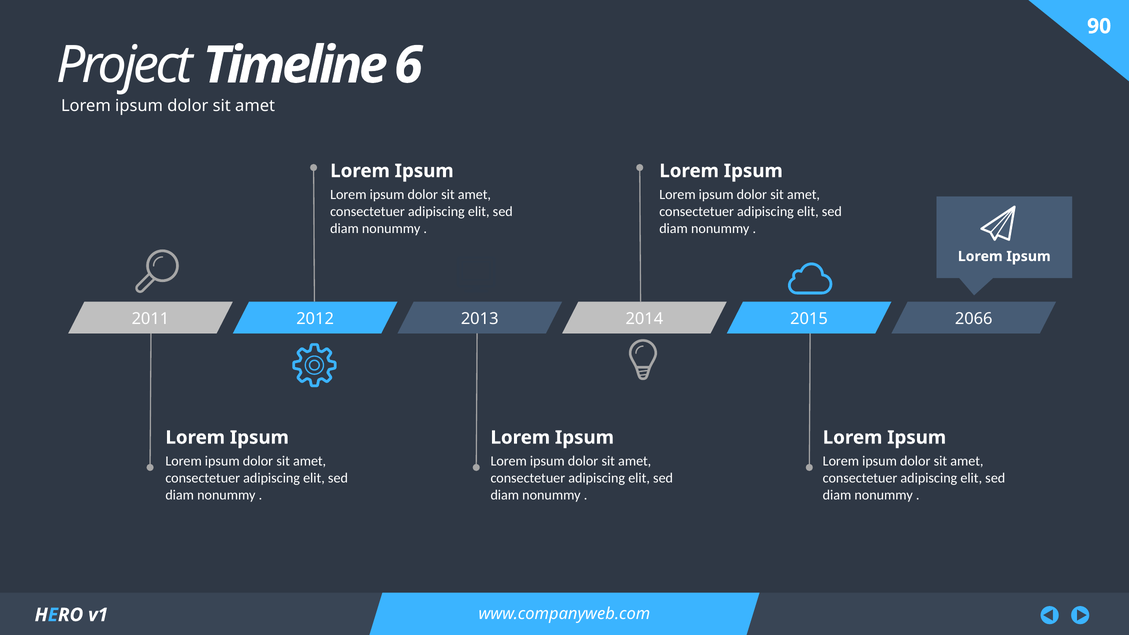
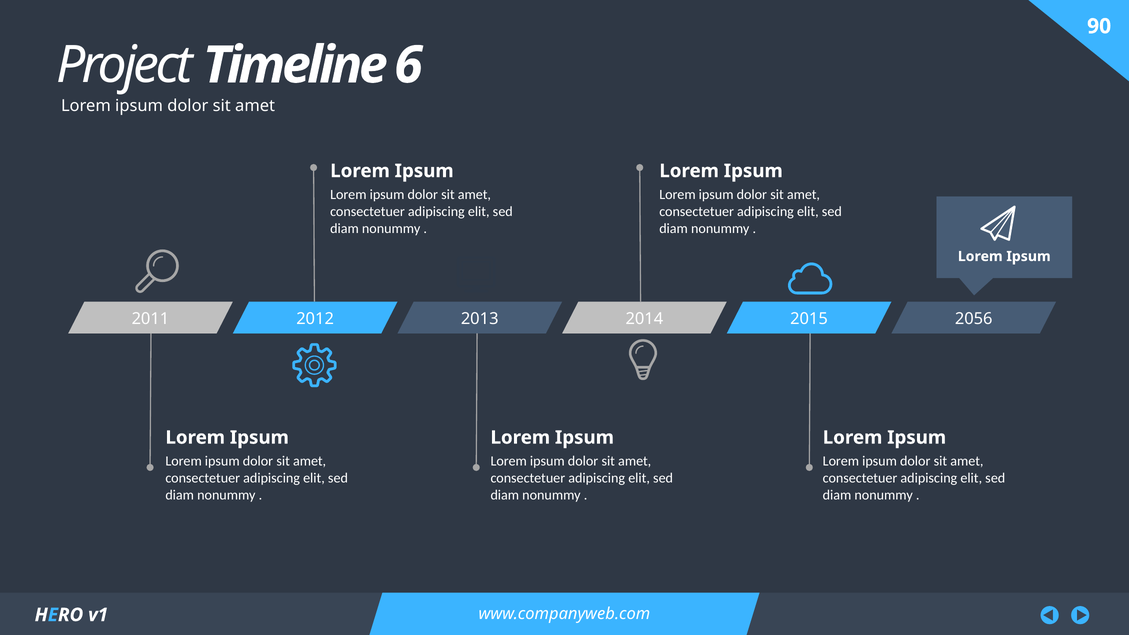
2066: 2066 -> 2056
